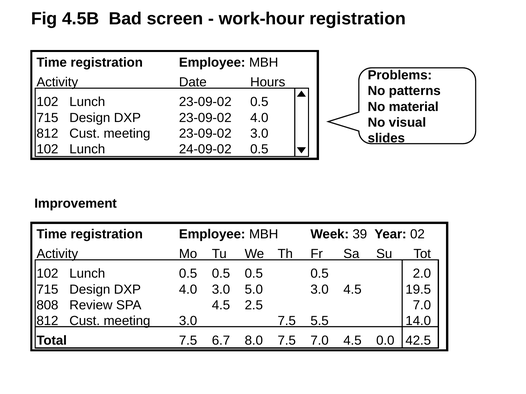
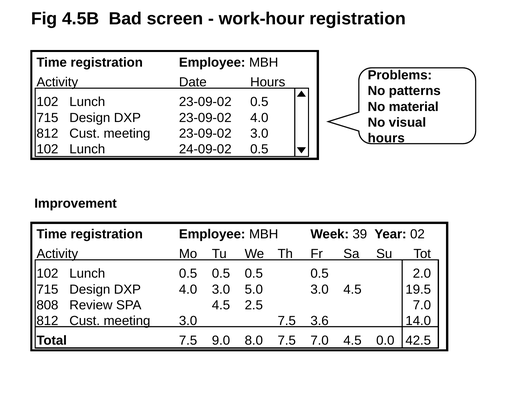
slides at (386, 138): slides -> hours
5.5: 5.5 -> 3.6
6.7: 6.7 -> 9.0
